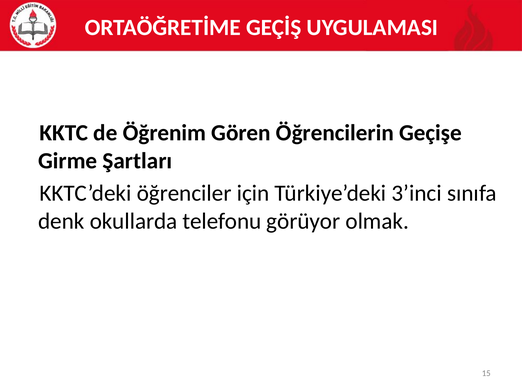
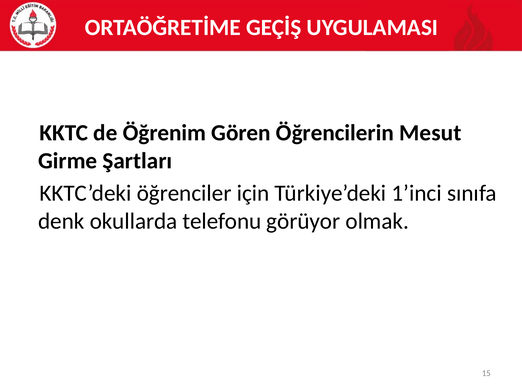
Geçişe: Geçişe -> Mesut
3’inci: 3’inci -> 1’inci
